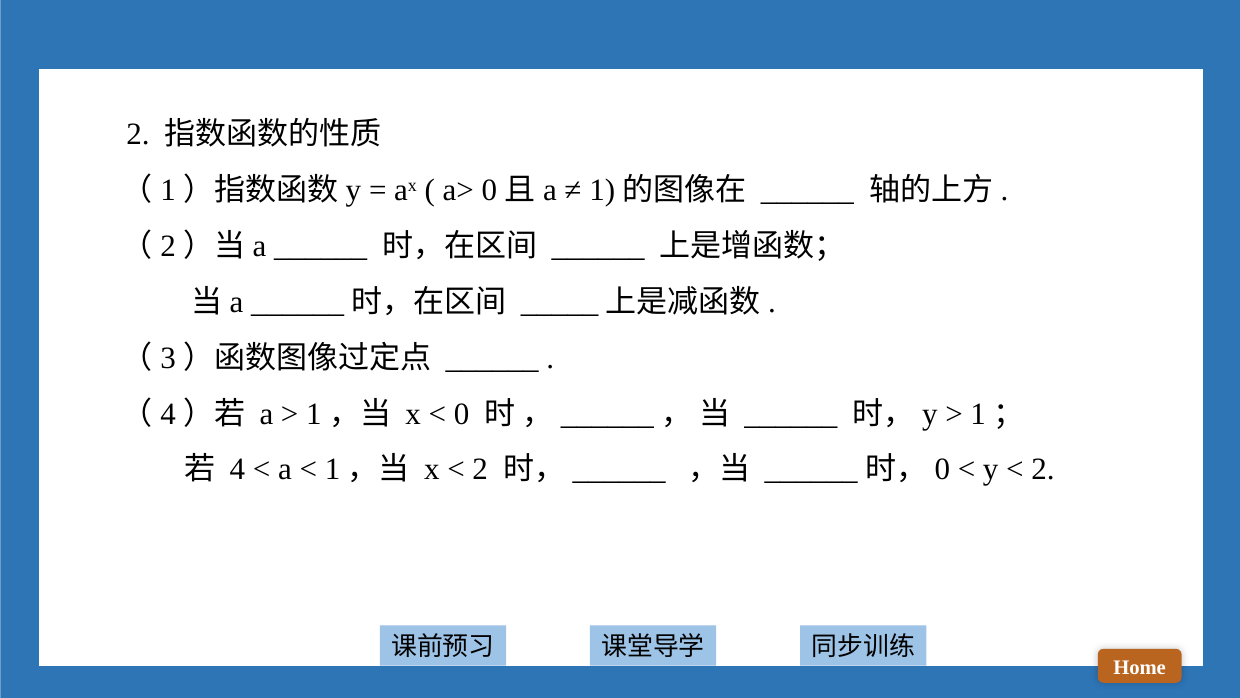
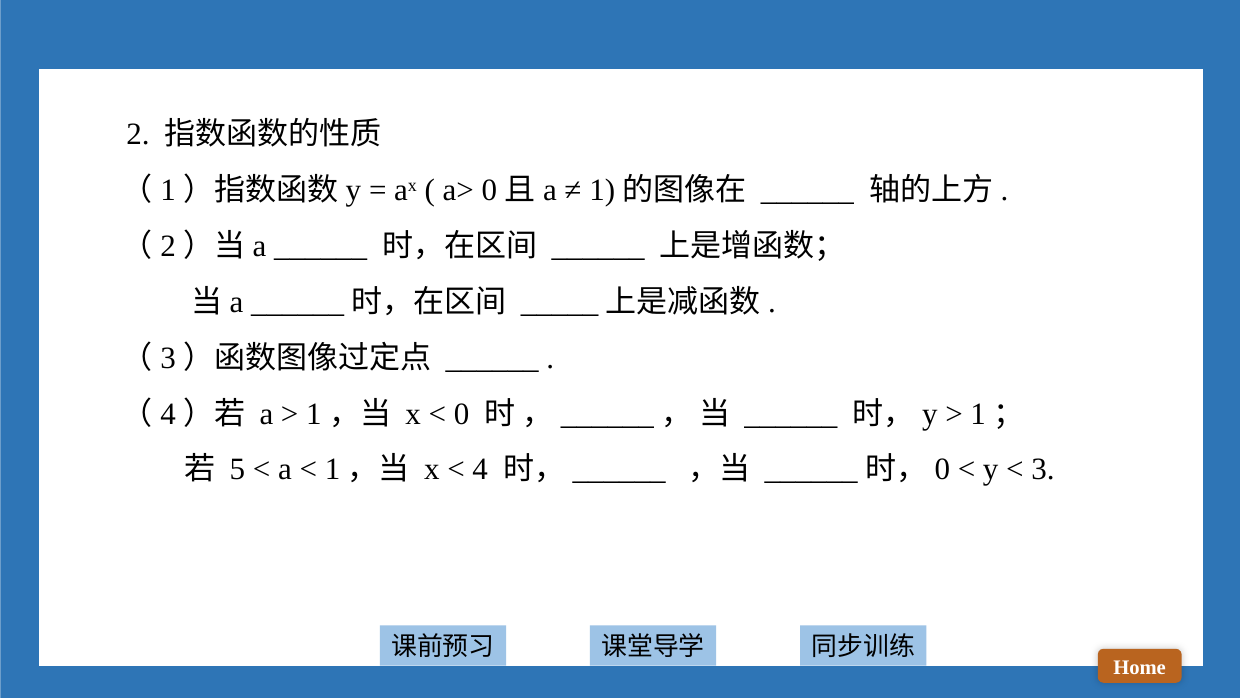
4: 4 -> 5
2 at (480, 469): 2 -> 4
2 at (1043, 469): 2 -> 3
